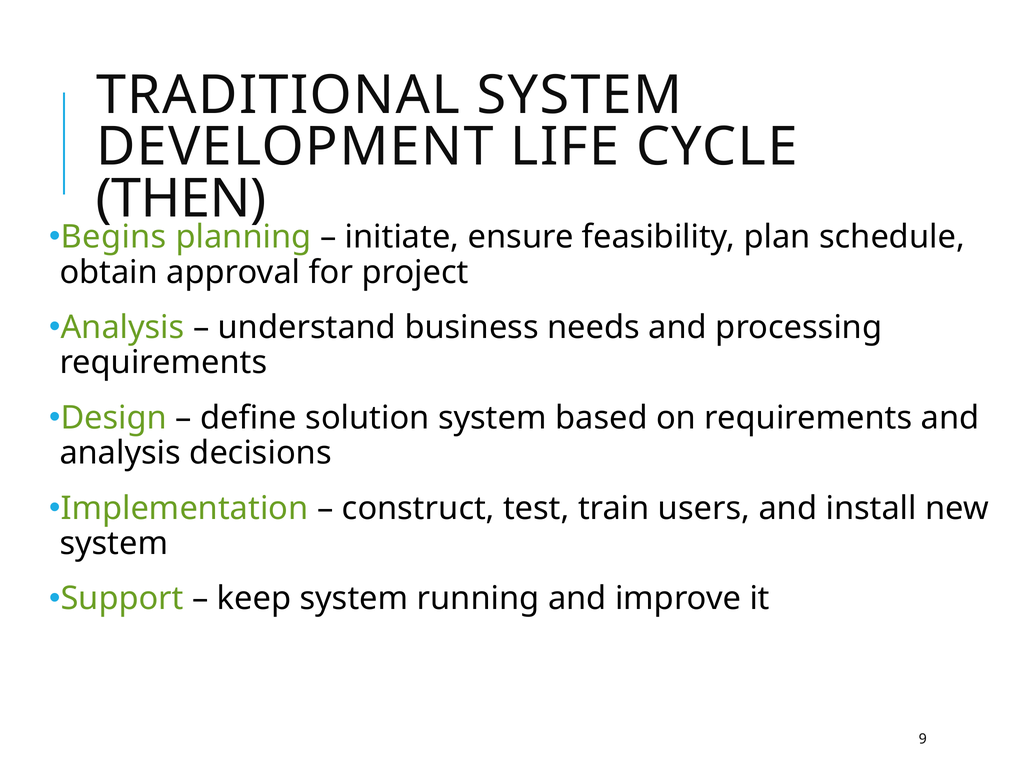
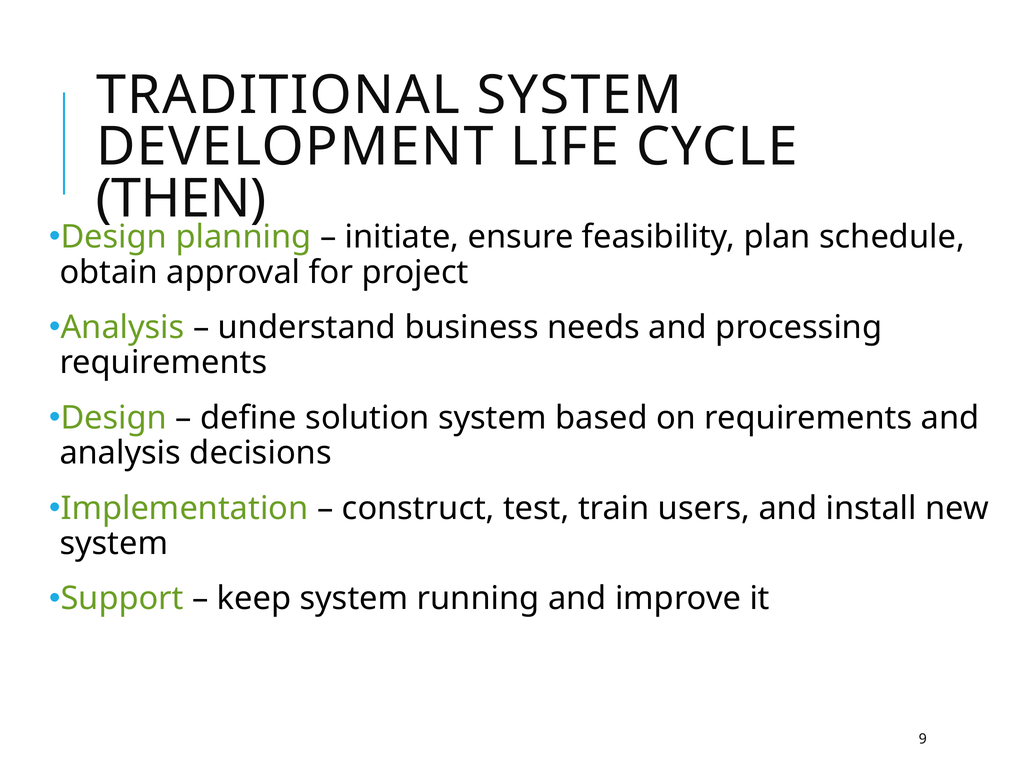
Begins at (114, 237): Begins -> Design
